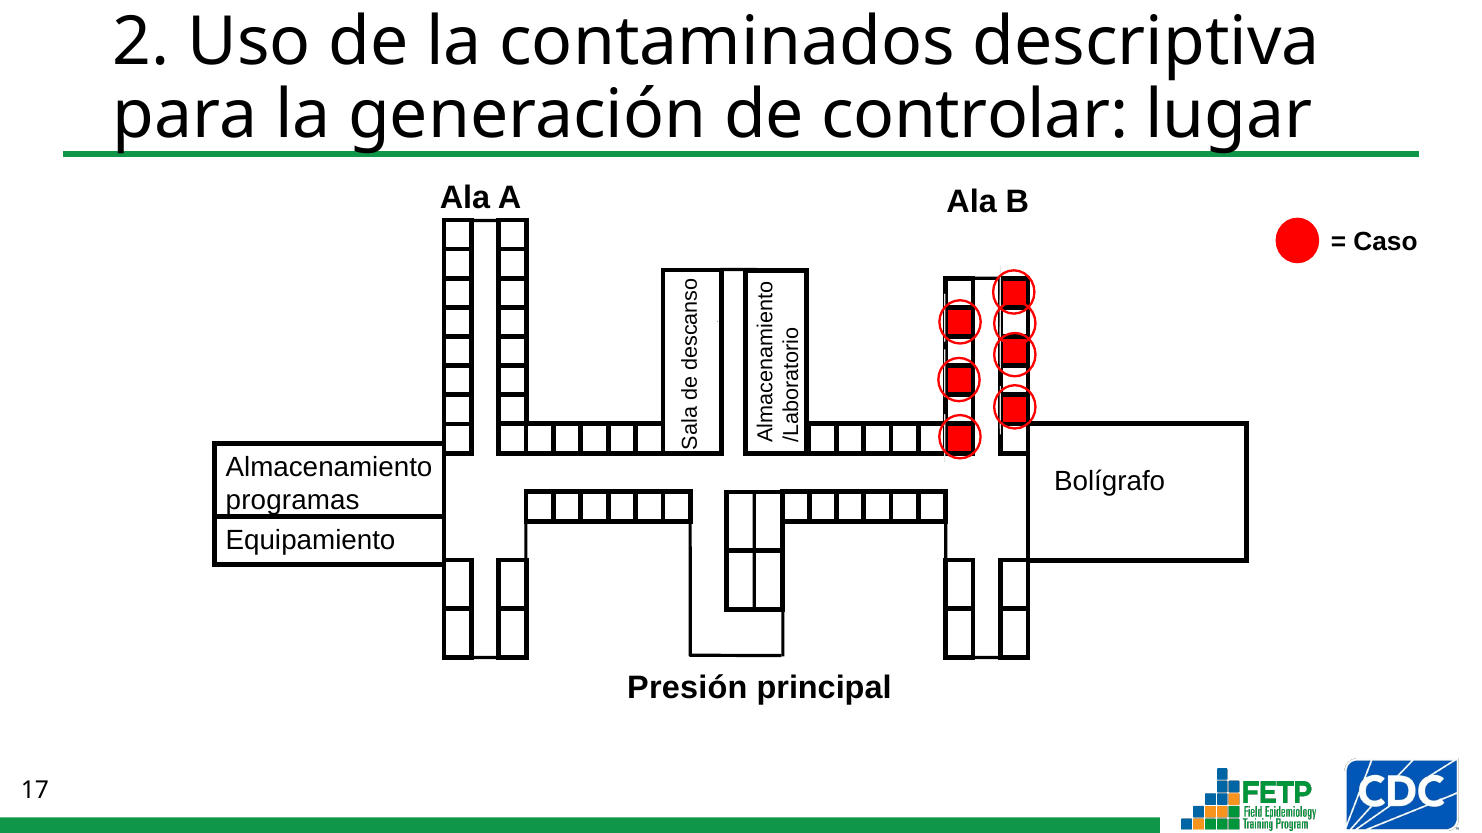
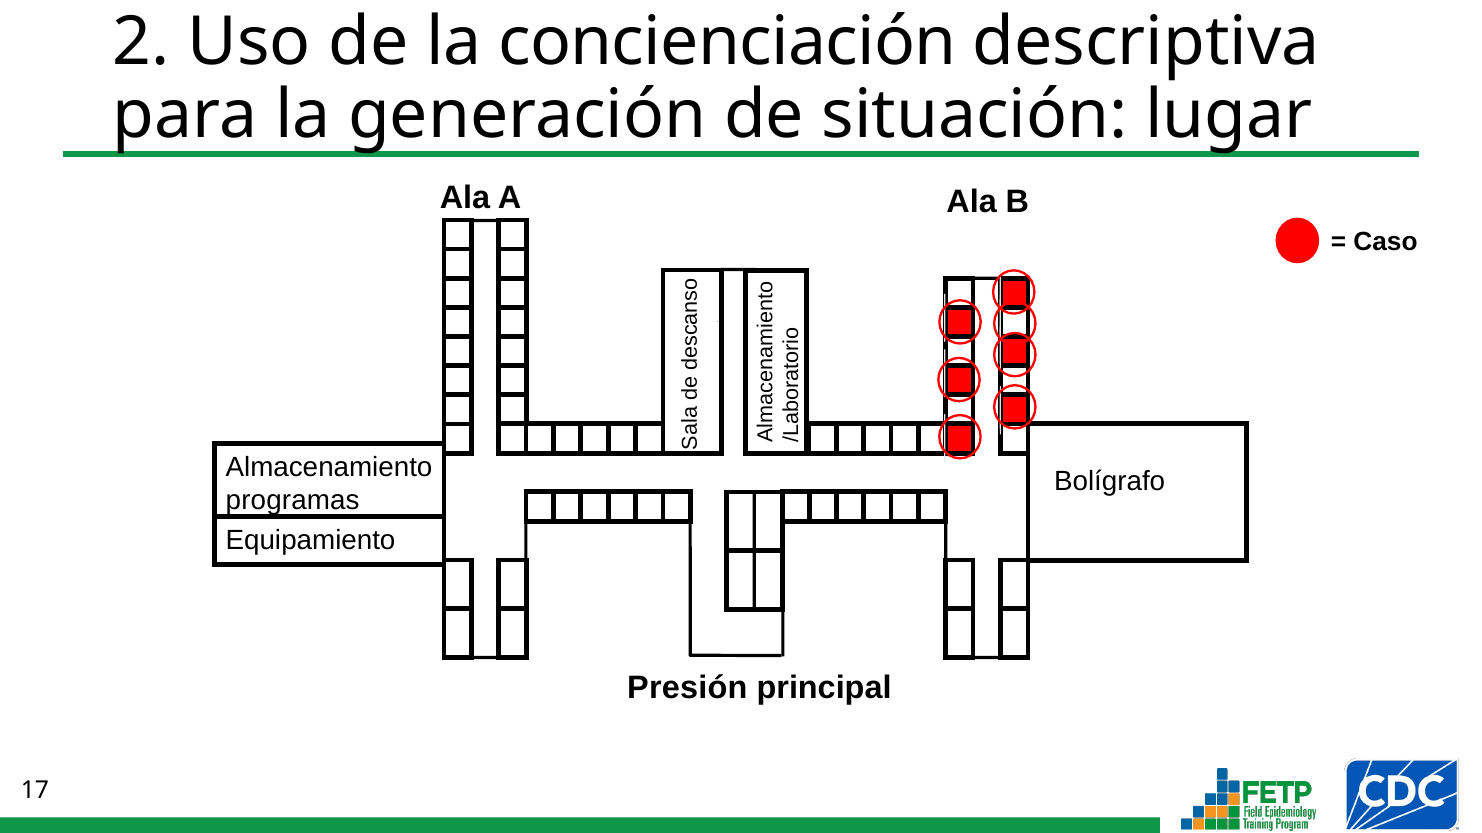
contaminados: contaminados -> concienciación
controlar: controlar -> situación
